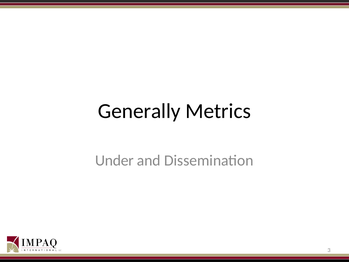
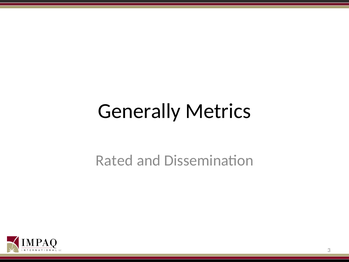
Under: Under -> Rated
